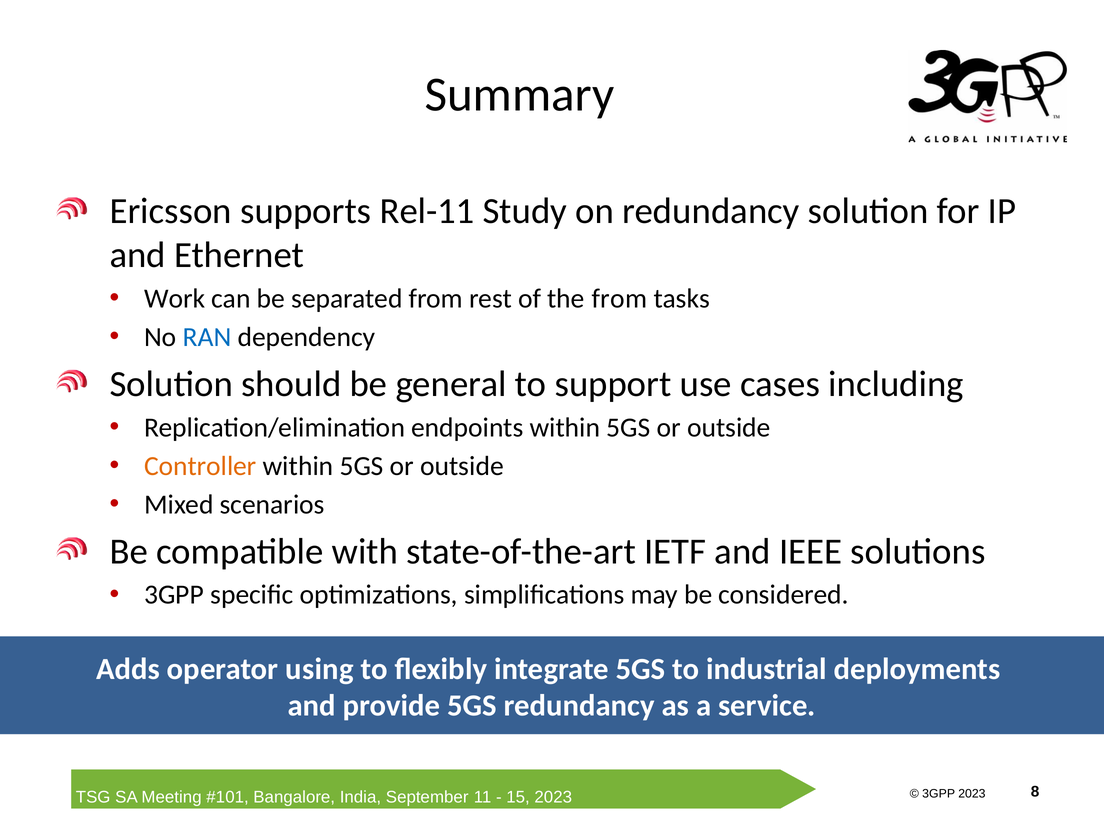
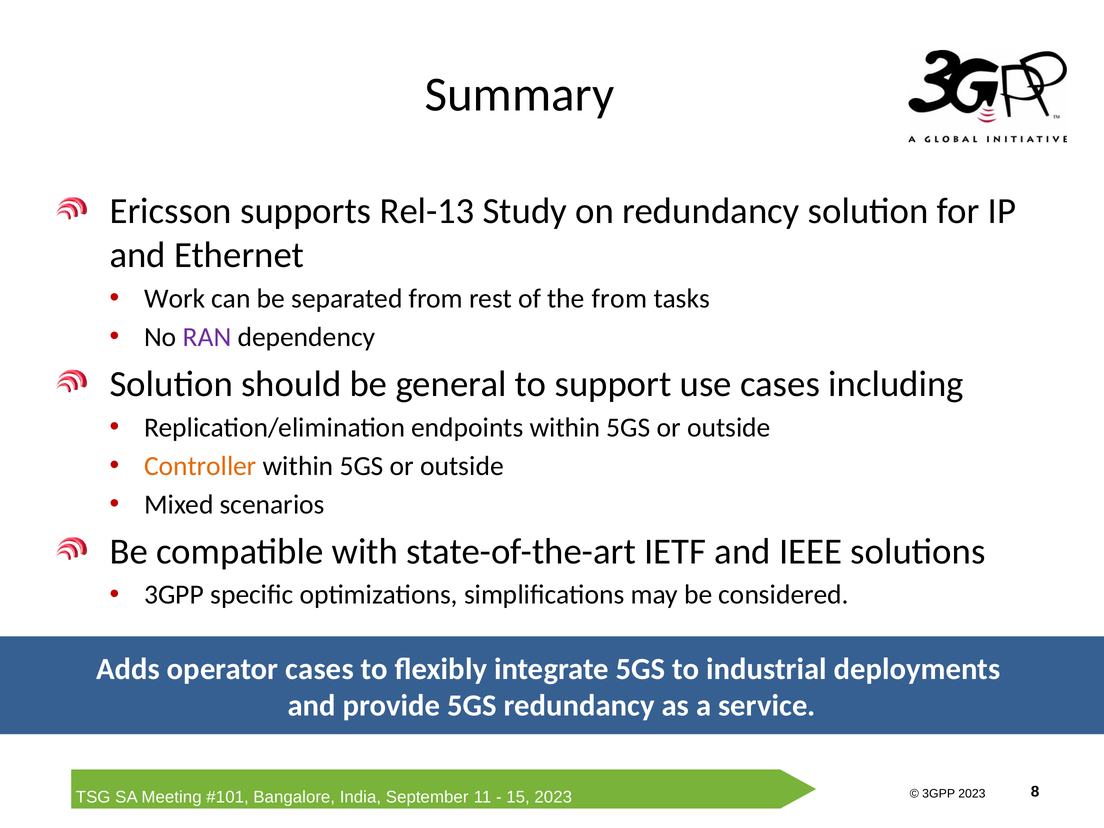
Rel-11: Rel-11 -> Rel-13
RAN colour: blue -> purple
operator using: using -> cases
